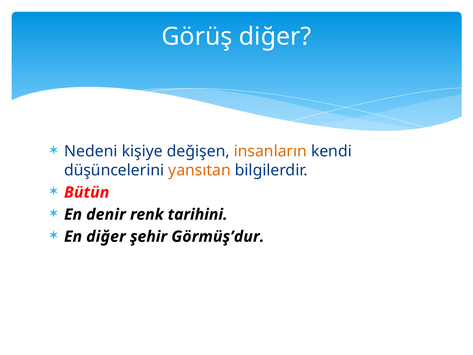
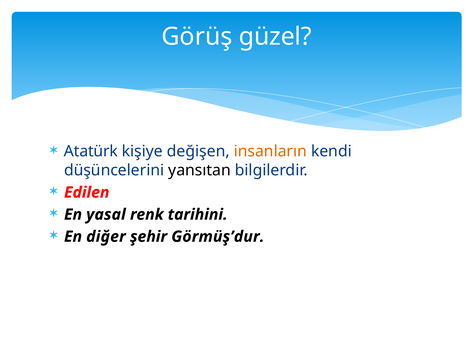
Görüş diğer: diğer -> güzel
Nedeni: Nedeni -> Atatürk
yansıtan colour: orange -> black
Bütün: Bütün -> Edilen
denir: denir -> yasal
